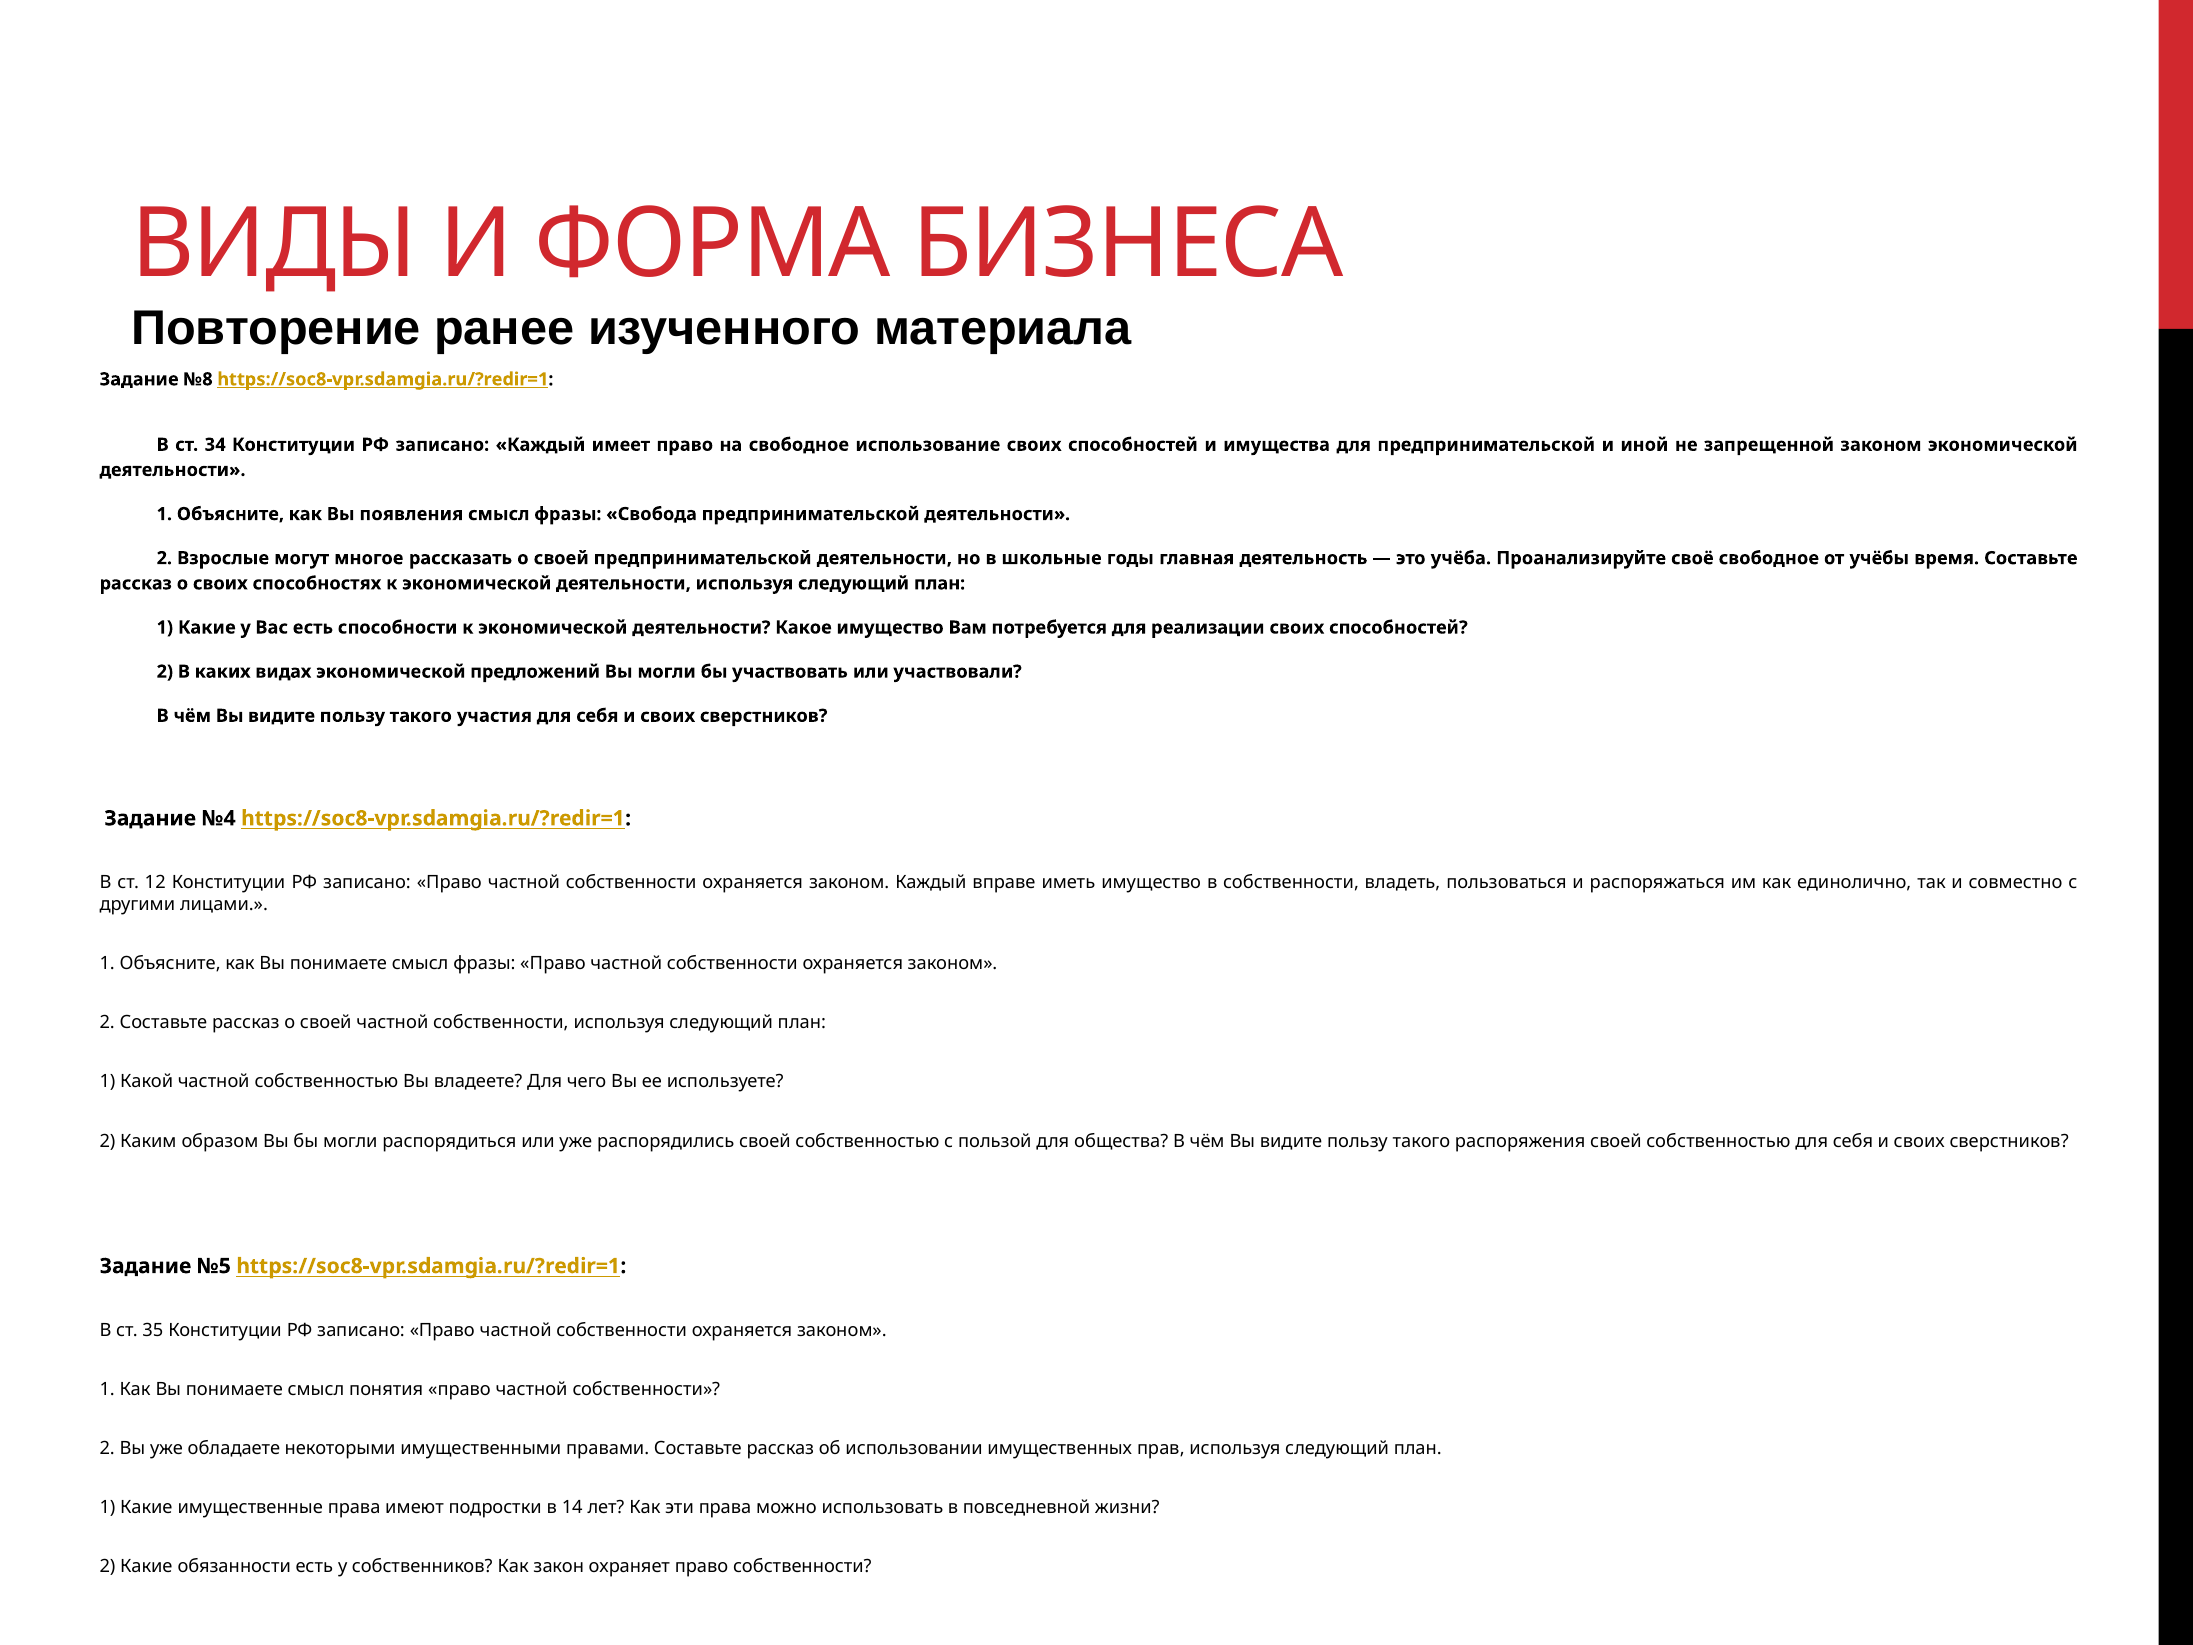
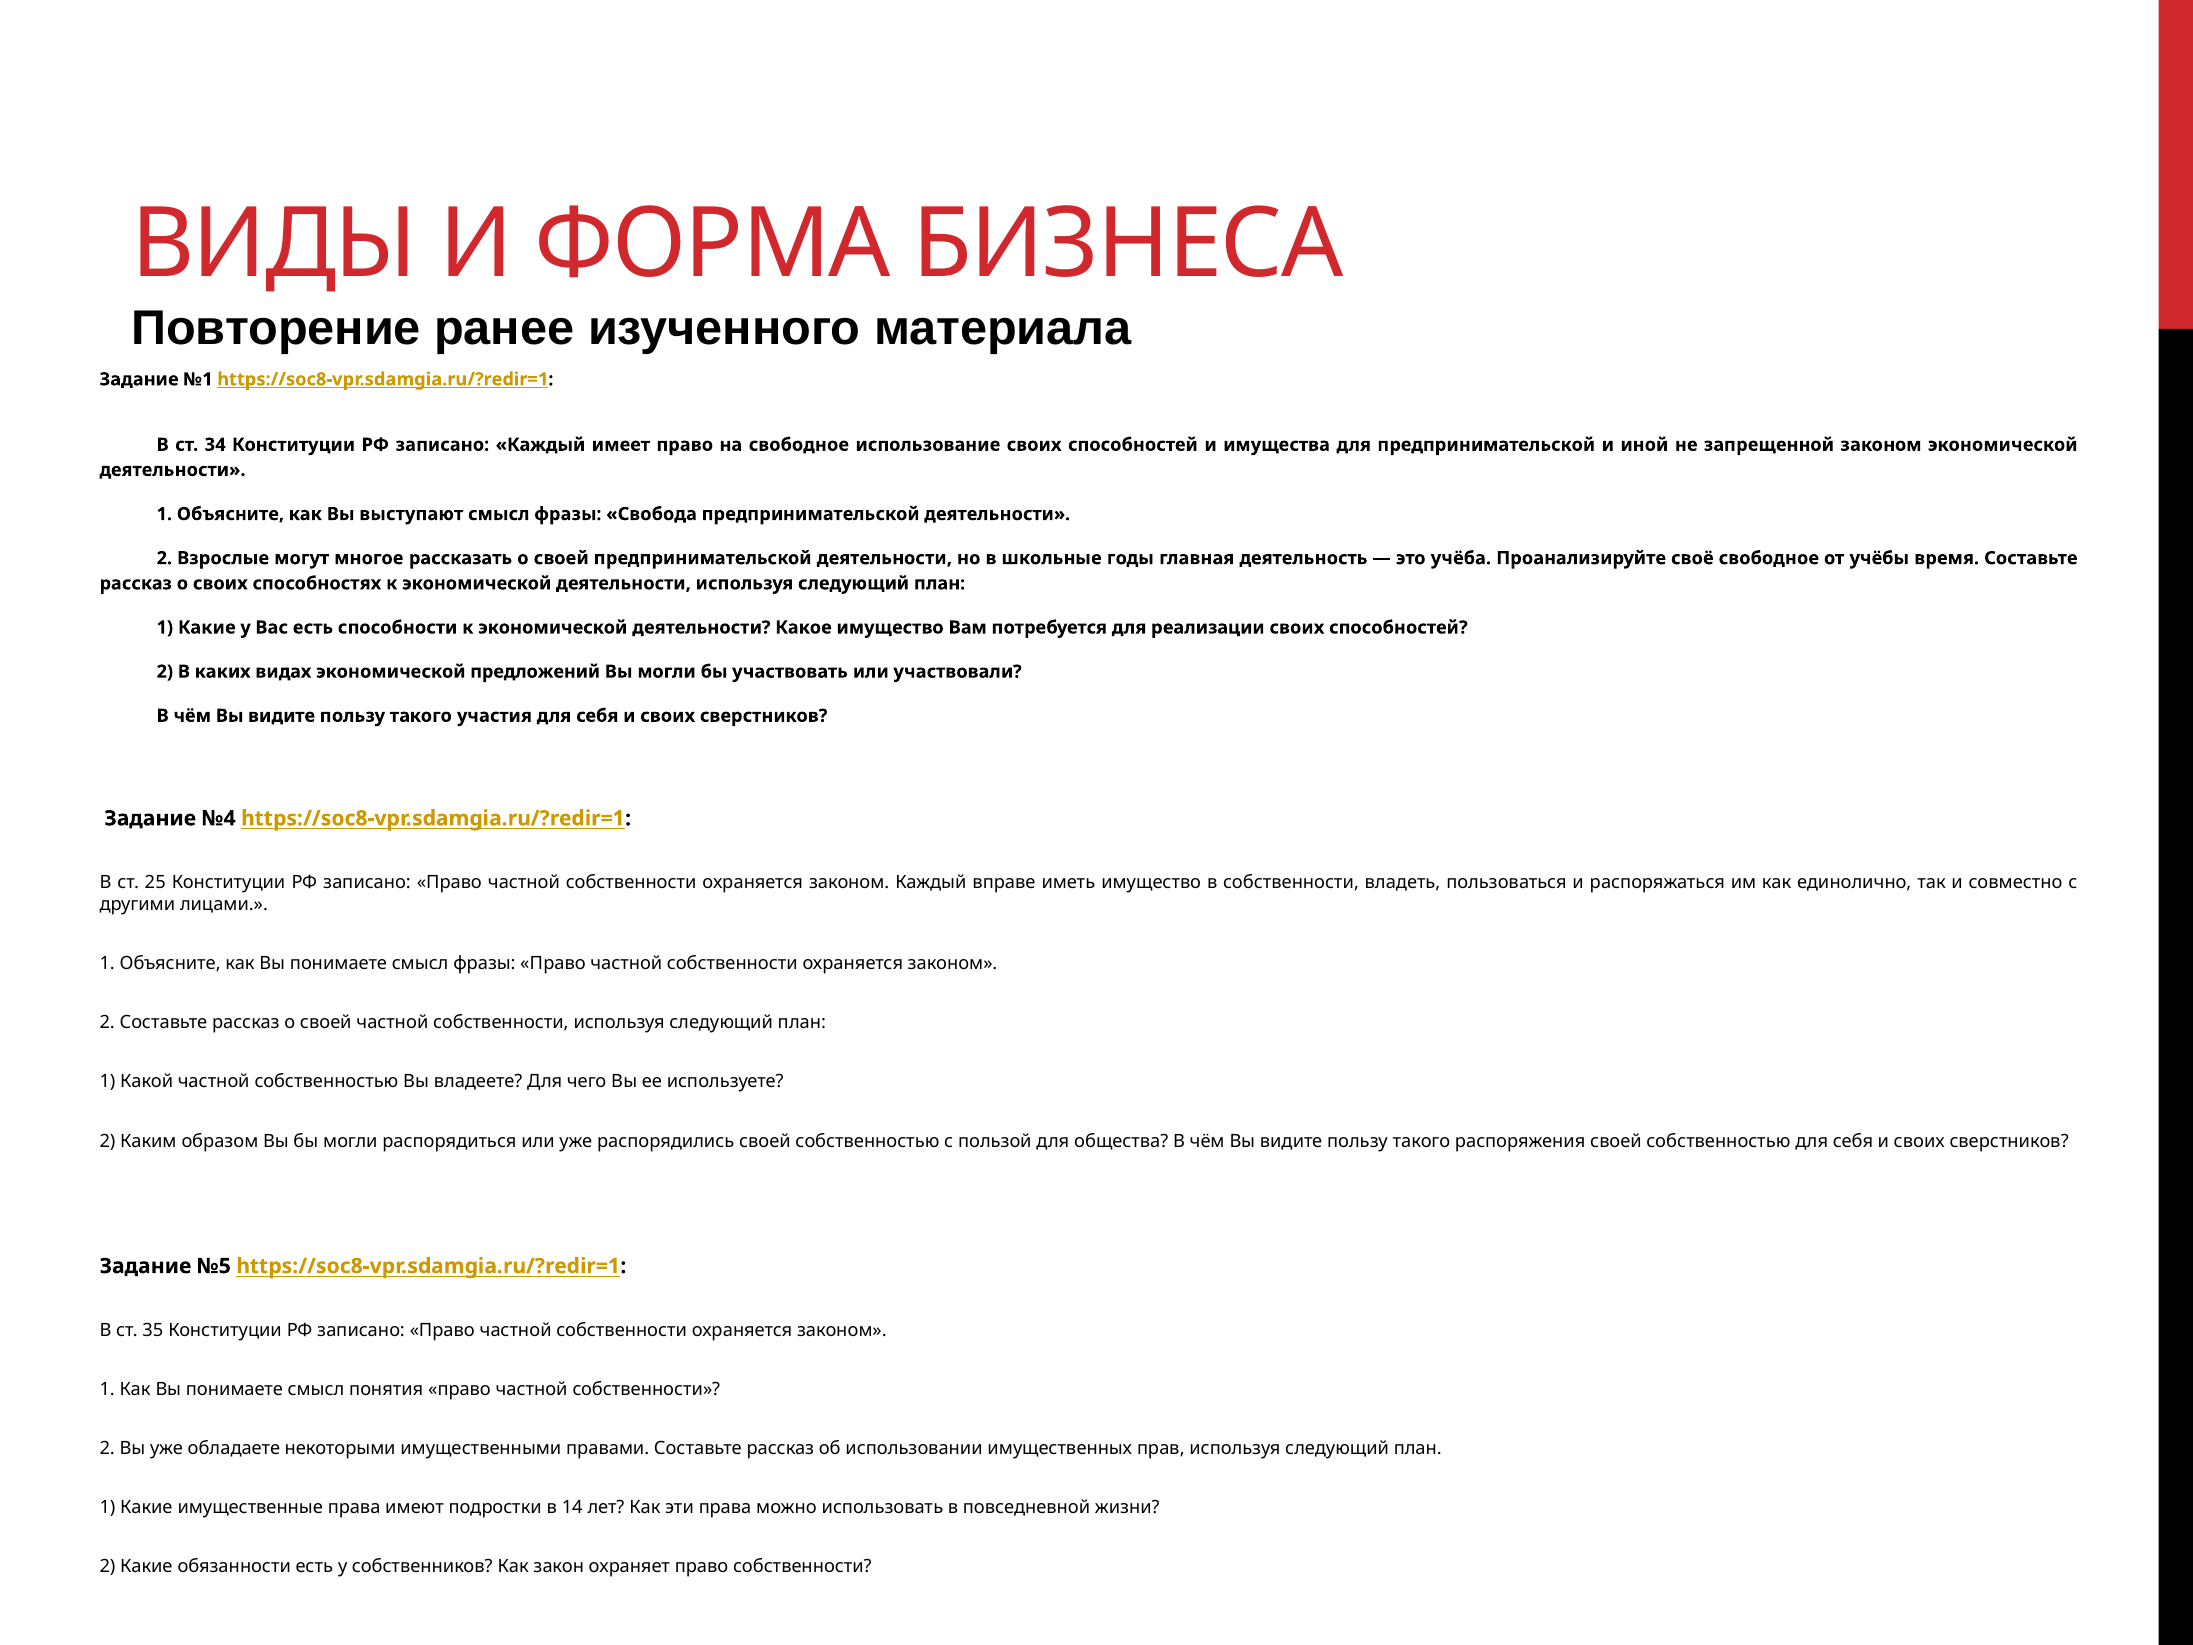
№8: №8 -> №1
появления: появления -> выступают
12: 12 -> 25
